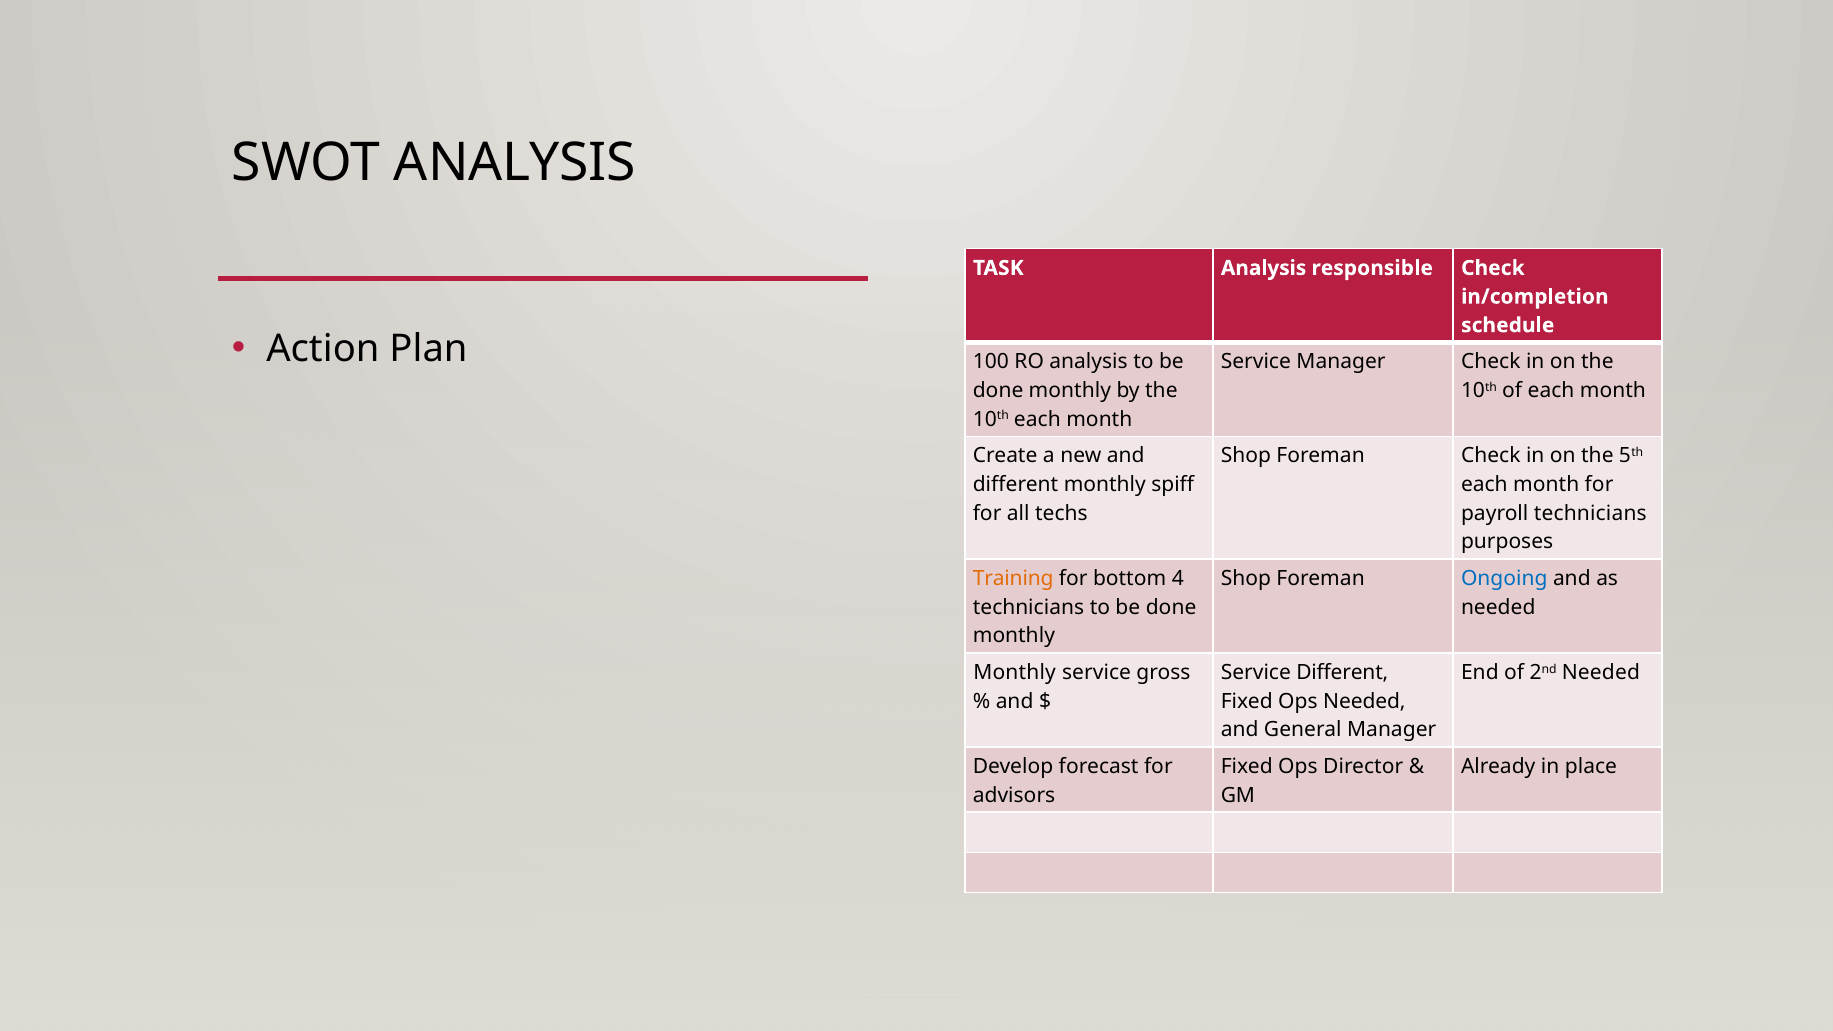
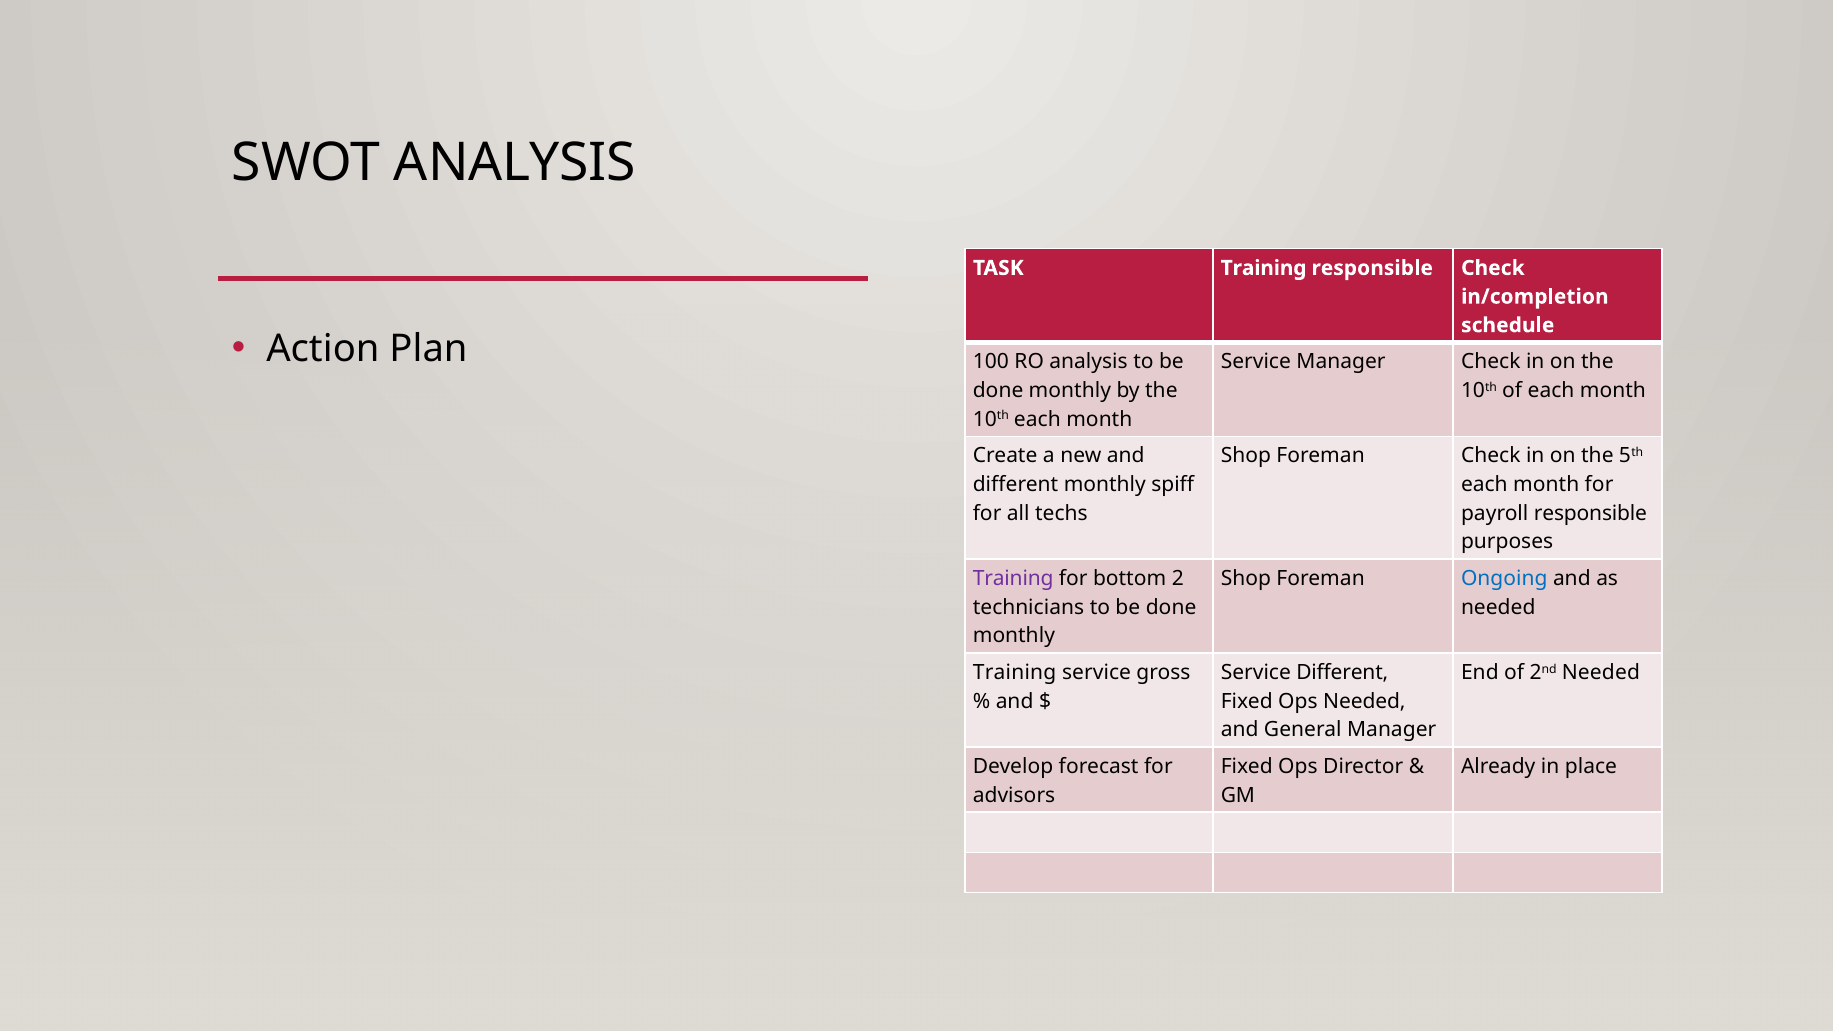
TASK Analysis: Analysis -> Training
payroll technicians: technicians -> responsible
Training at (1013, 579) colour: orange -> purple
4: 4 -> 2
Monthly at (1015, 673): Monthly -> Training
